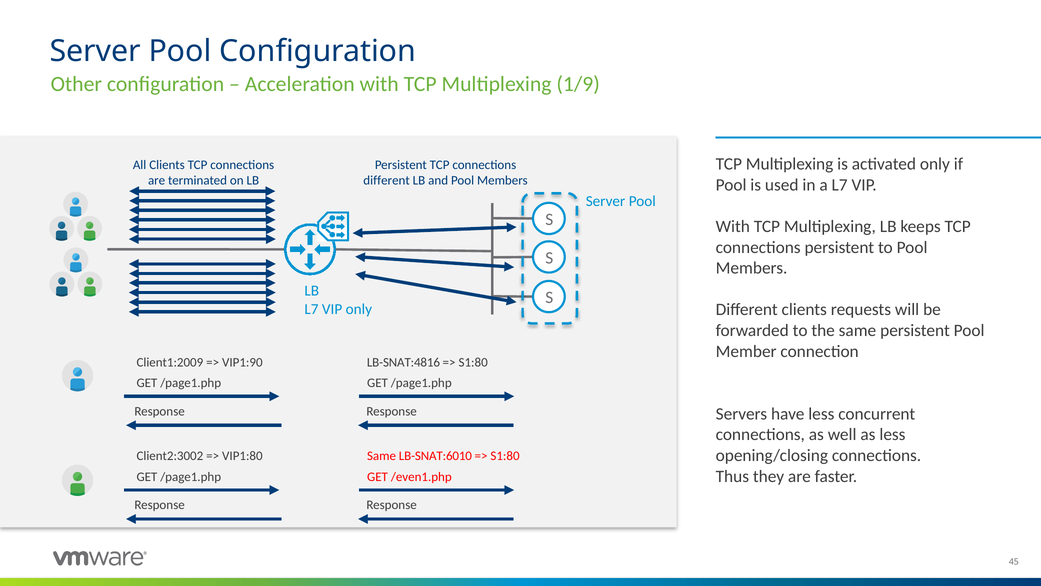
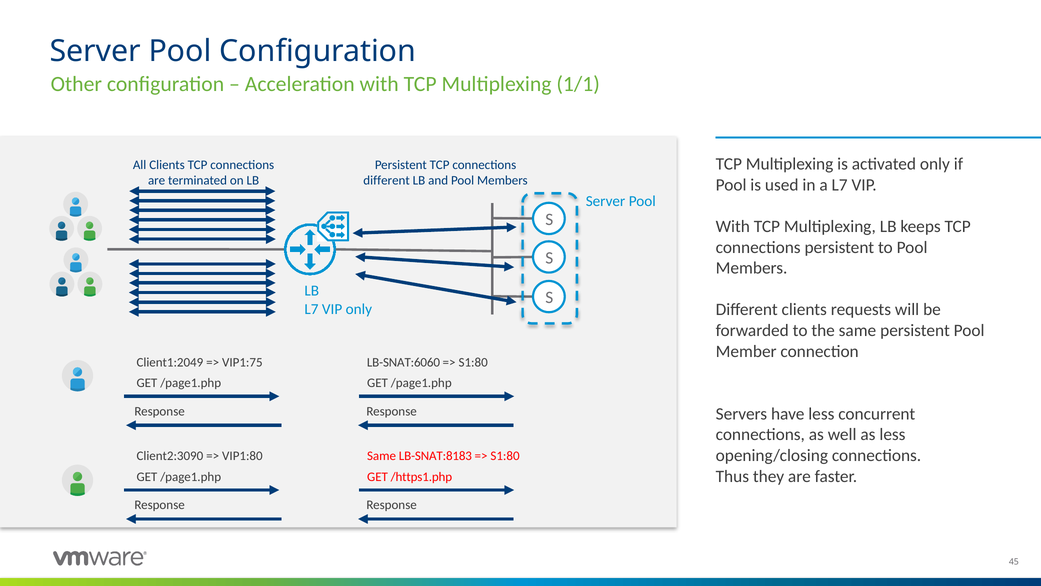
1/9: 1/9 -> 1/1
Client1:2009: Client1:2009 -> Client1:2049
VIP1:90: VIP1:90 -> VIP1:75
LB-SNAT:4816: LB-SNAT:4816 -> LB-SNAT:6060
Client2:3002: Client2:3002 -> Client2:3090
LB-SNAT:6010: LB-SNAT:6010 -> LB-SNAT:8183
/even1.php: /even1.php -> /https1.php
